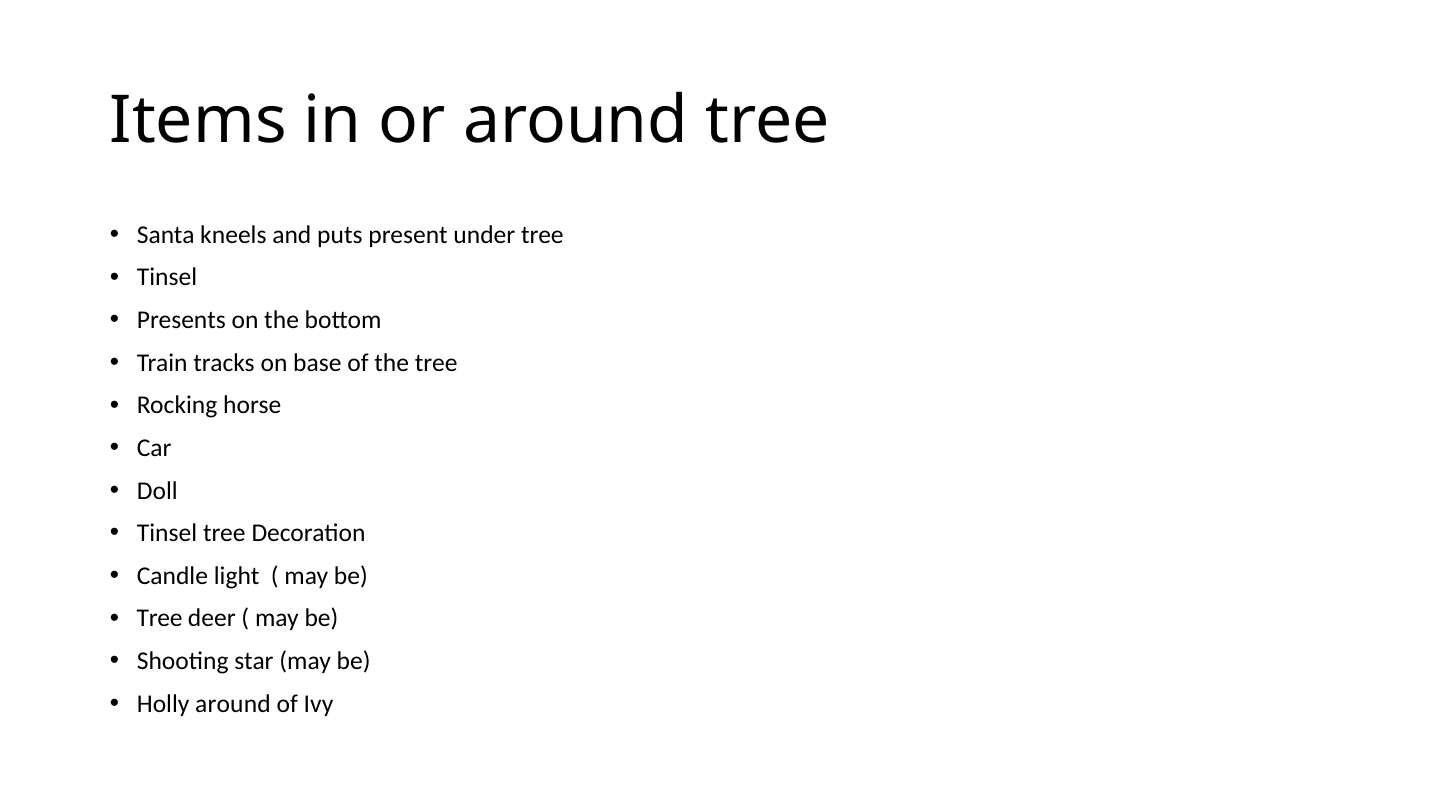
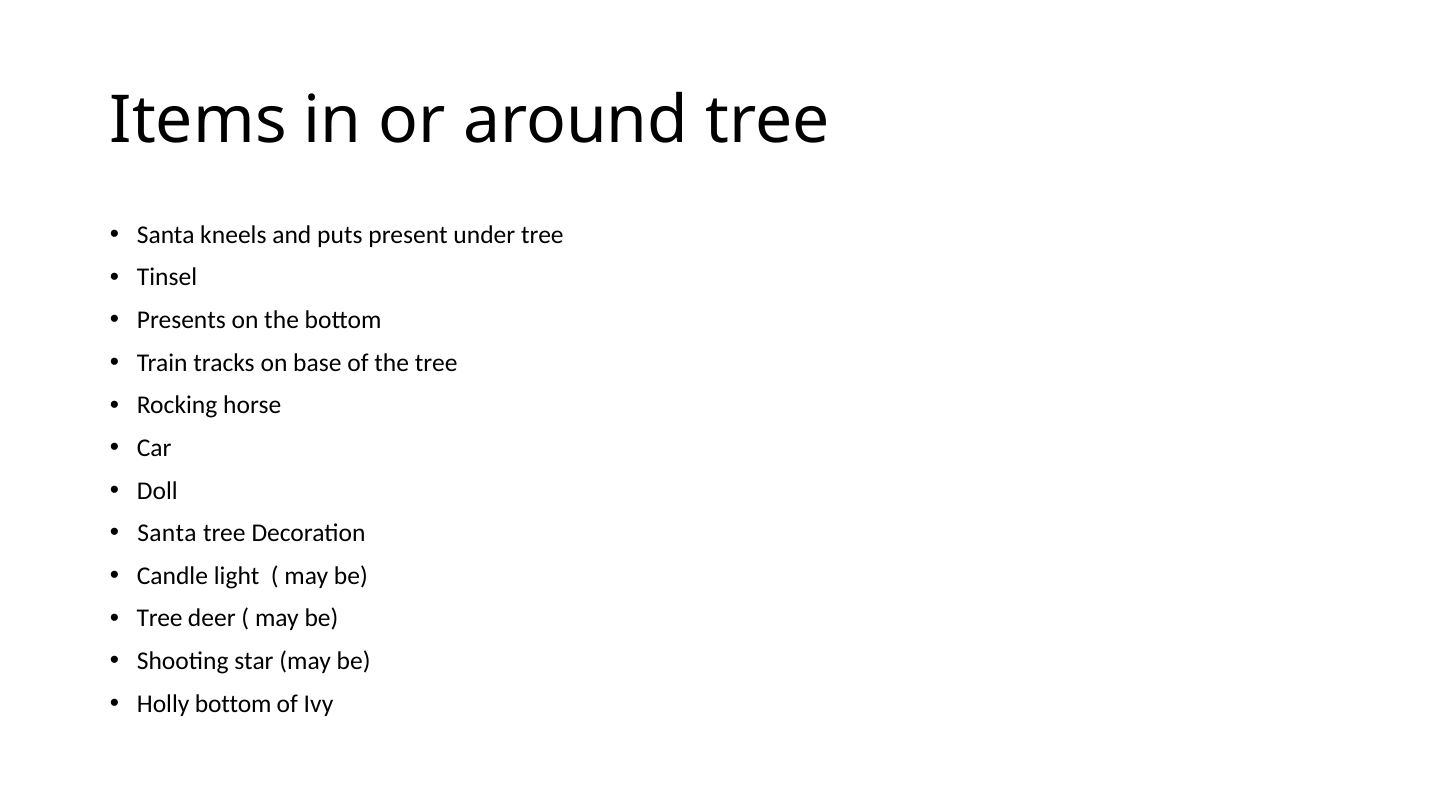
Tinsel at (167, 533): Tinsel -> Santa
Holly around: around -> bottom
